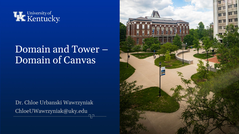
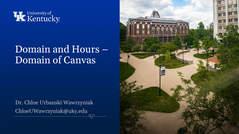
Tower: Tower -> Hours
